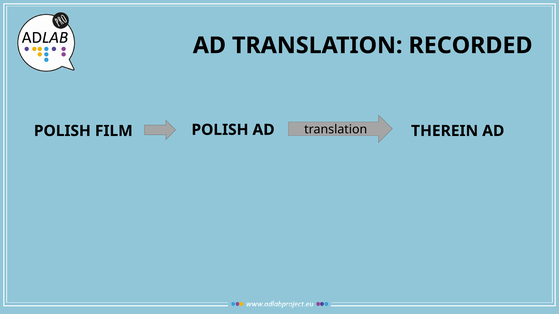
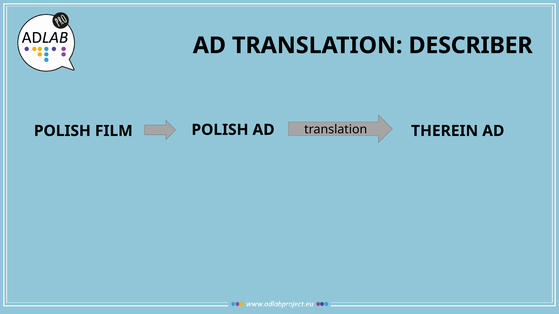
RECORDED: RECORDED -> DESCRIBER
